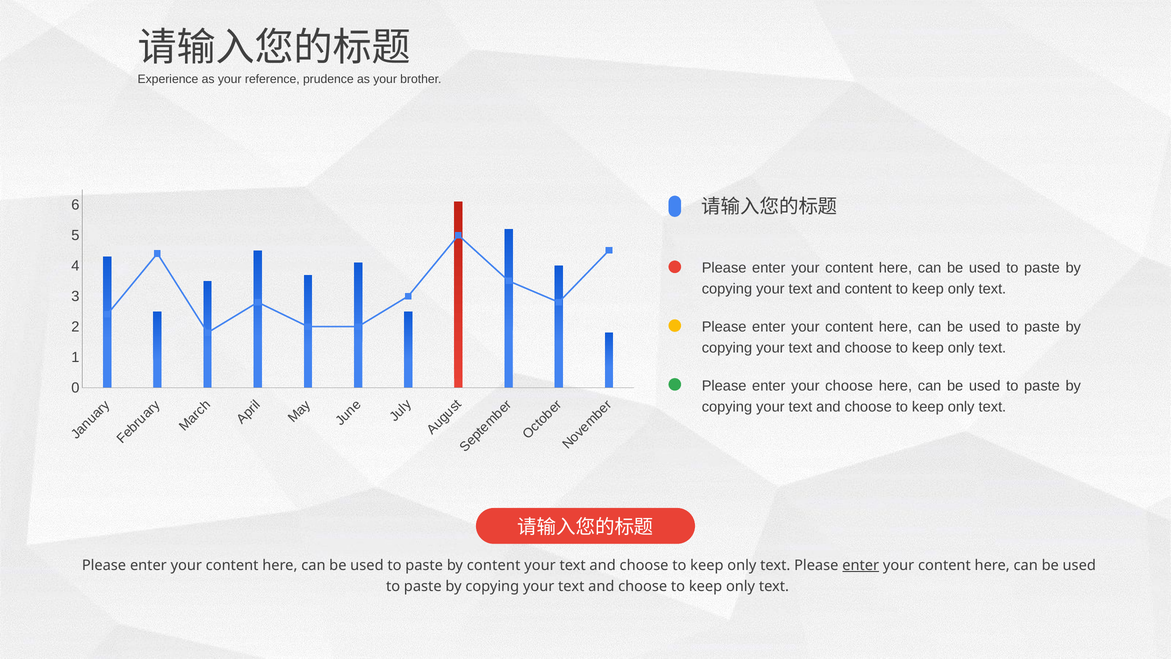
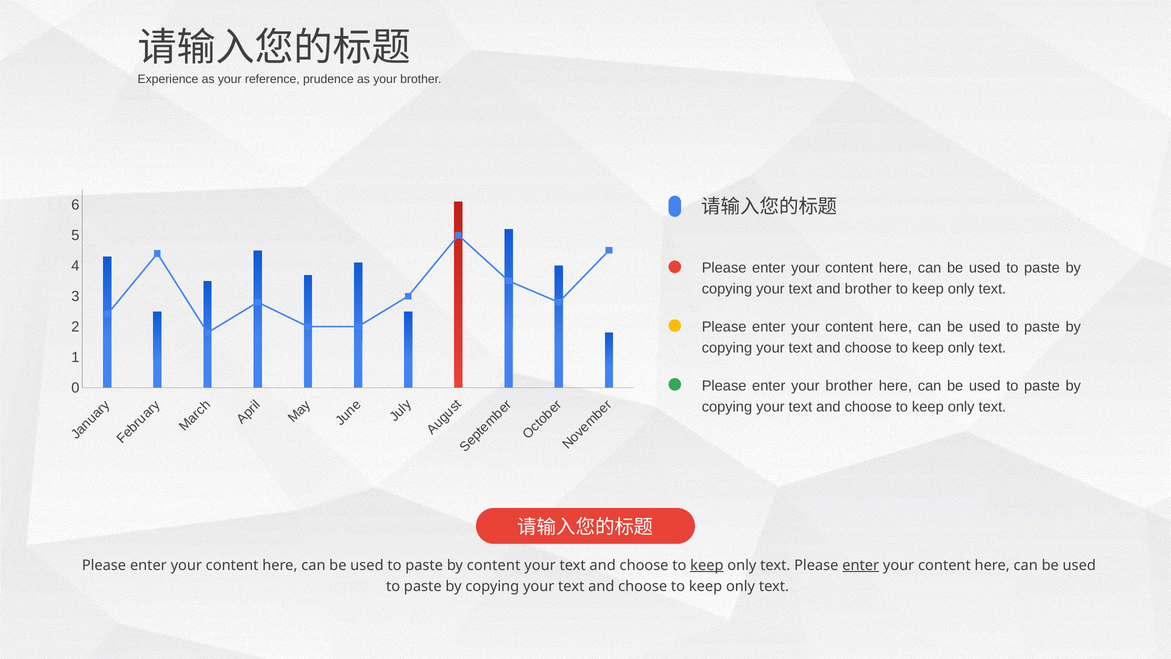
and content: content -> brother
enter your choose: choose -> brother
keep at (707, 565) underline: none -> present
